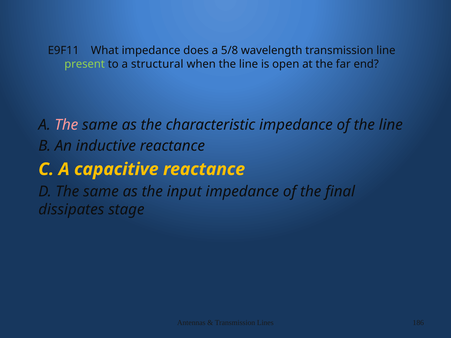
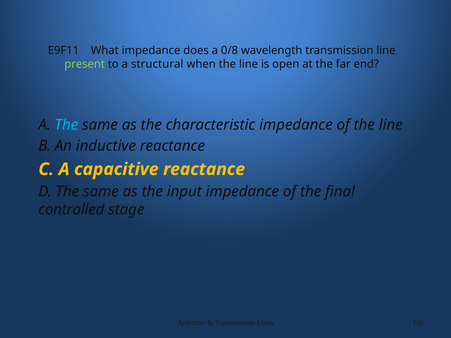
5/8: 5/8 -> 0/8
The at (66, 125) colour: pink -> light blue
dissipates: dissipates -> controlled
